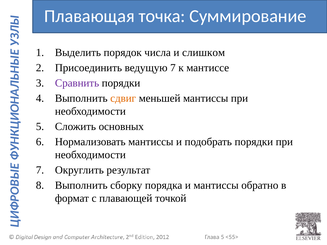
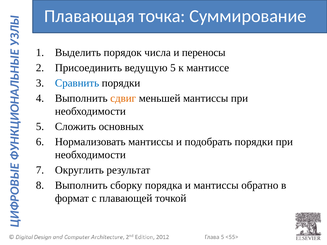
слишком: слишком -> переносы
ведущую 7: 7 -> 5
Сравнить colour: purple -> blue
